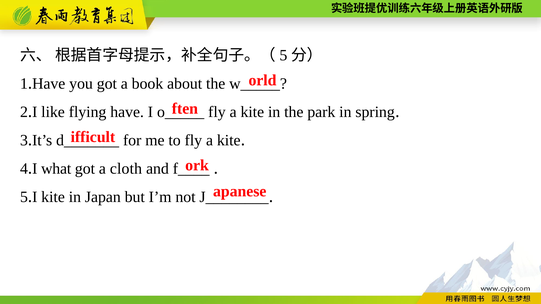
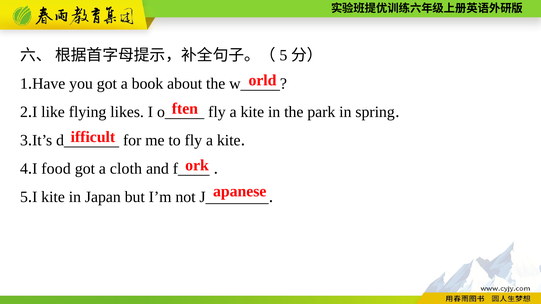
flying have: have -> likes
what: what -> food
